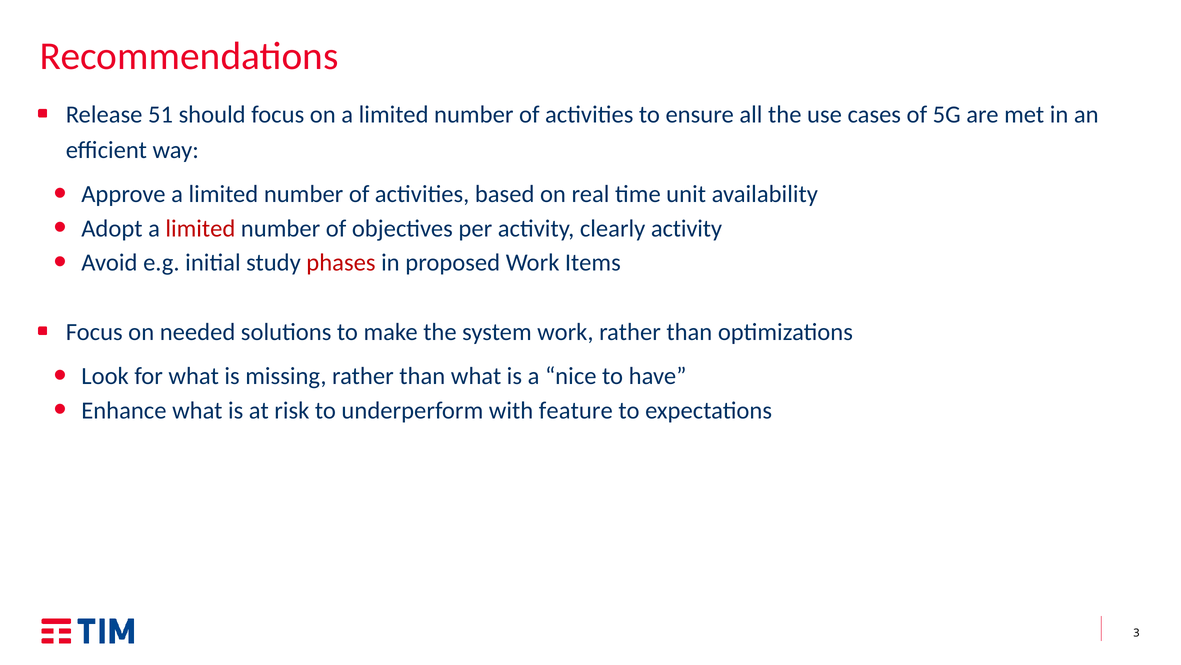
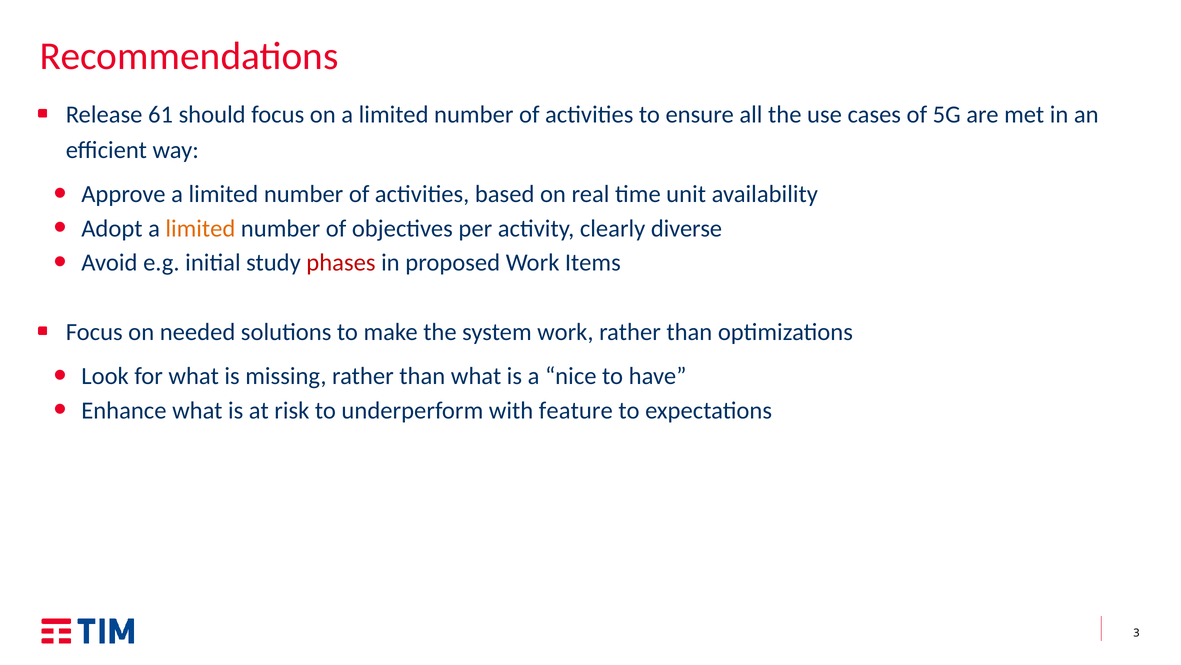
51: 51 -> 61
limited at (200, 228) colour: red -> orange
clearly activity: activity -> diverse
